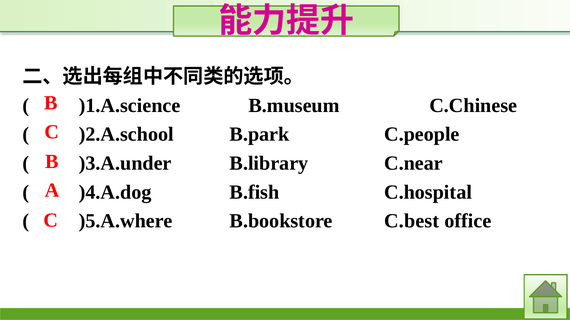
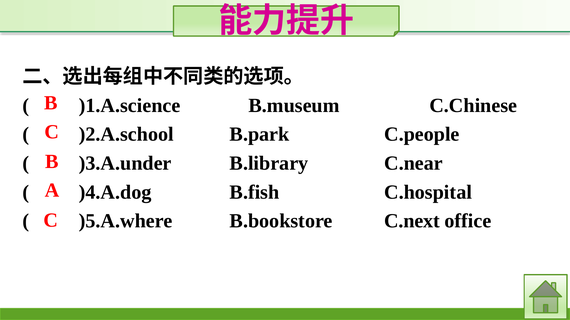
C.best: C.best -> C.next
